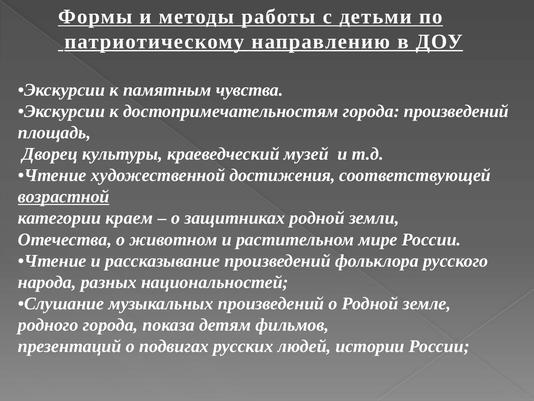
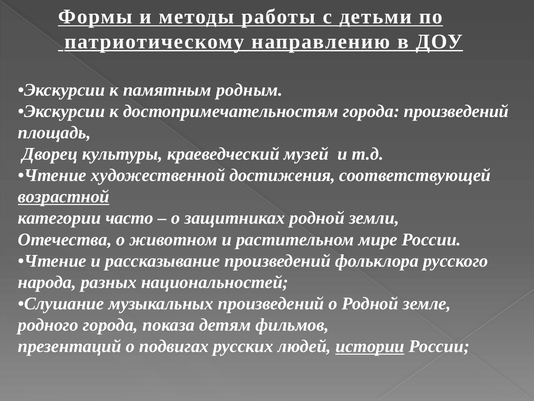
чувства: чувства -> родным
краем: краем -> часто
истории underline: none -> present
